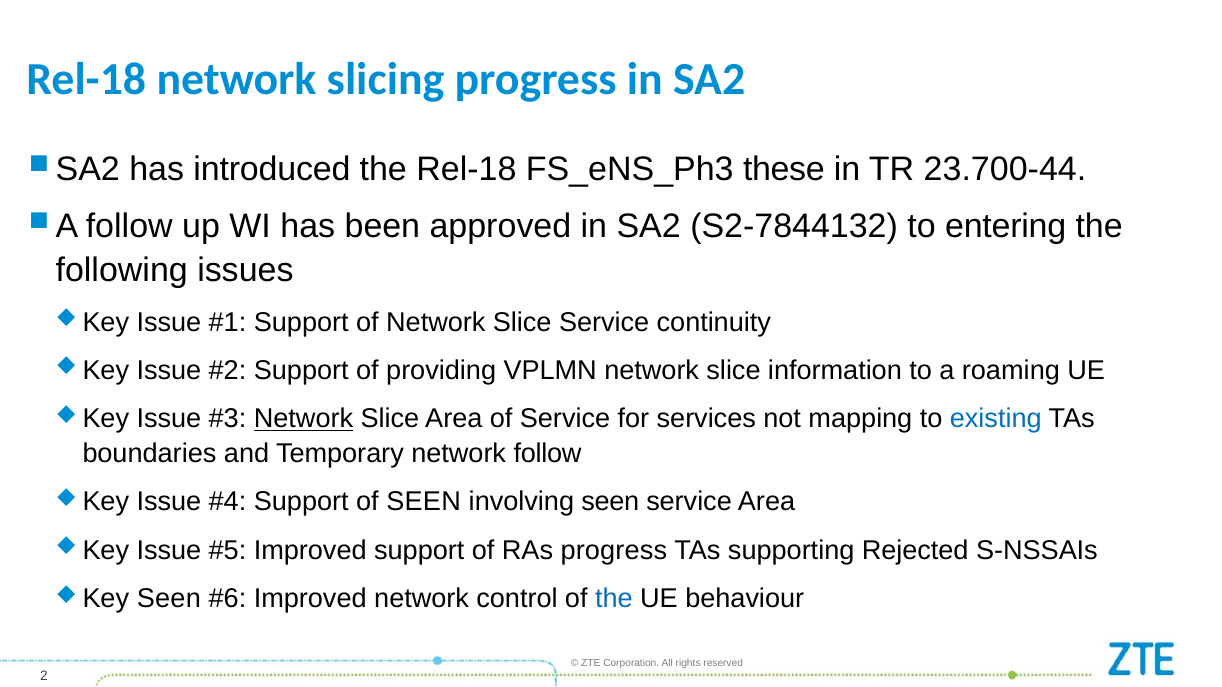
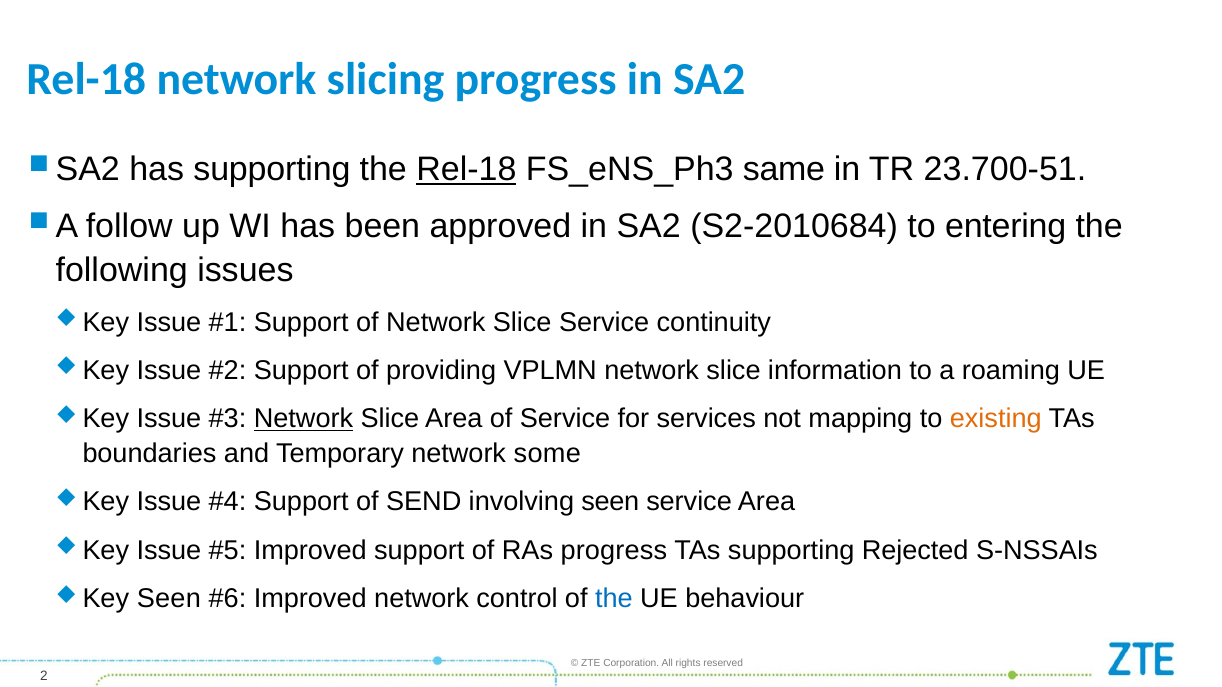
has introduced: introduced -> supporting
Rel-18 at (466, 170) underline: none -> present
these: these -> same
23.700-44: 23.700-44 -> 23.700-51
S2-7844132: S2-7844132 -> S2-2010684
existing colour: blue -> orange
network follow: follow -> some
of SEEN: SEEN -> SEND
